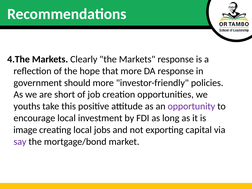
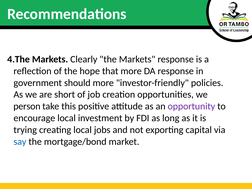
youths: youths -> person
image: image -> trying
say colour: purple -> blue
